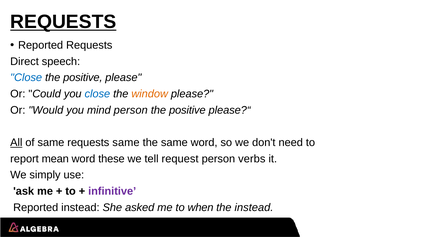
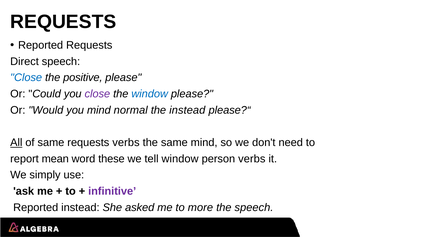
REQUESTS at (63, 22) underline: present -> none
close at (97, 94) colour: blue -> purple
window at (150, 94) colour: orange -> blue
mind person: person -> normal
positive at (187, 110): positive -> instead
requests same: same -> verbs
same word: word -> mind
tell request: request -> window
when: when -> more
the instead: instead -> speech
